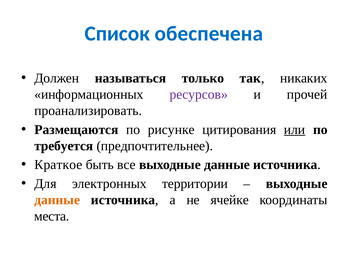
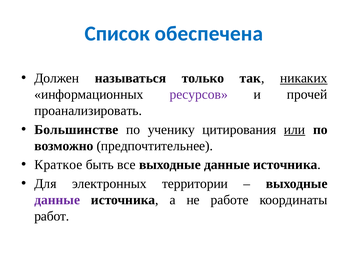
никаких underline: none -> present
Размещаются: Размещаются -> Большинстве
рисунке: рисунке -> ученику
требуется: требуется -> возможно
данные at (57, 200) colour: orange -> purple
ячейке: ячейке -> работе
места: места -> работ
